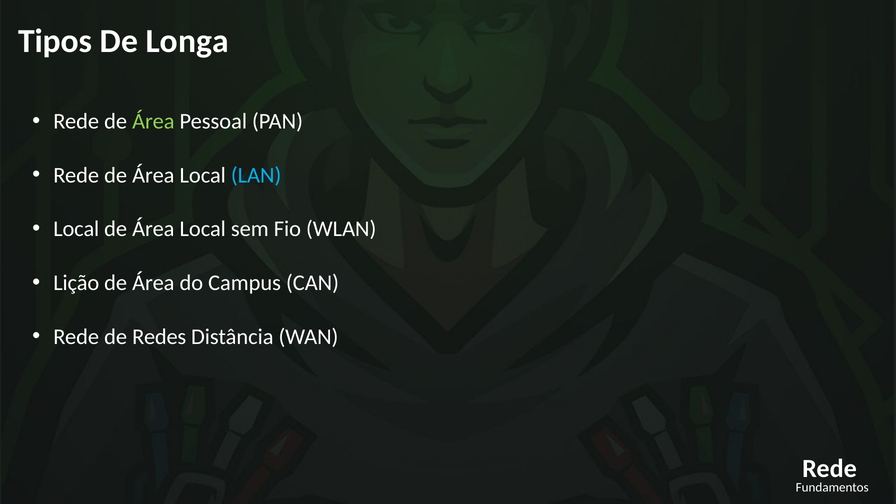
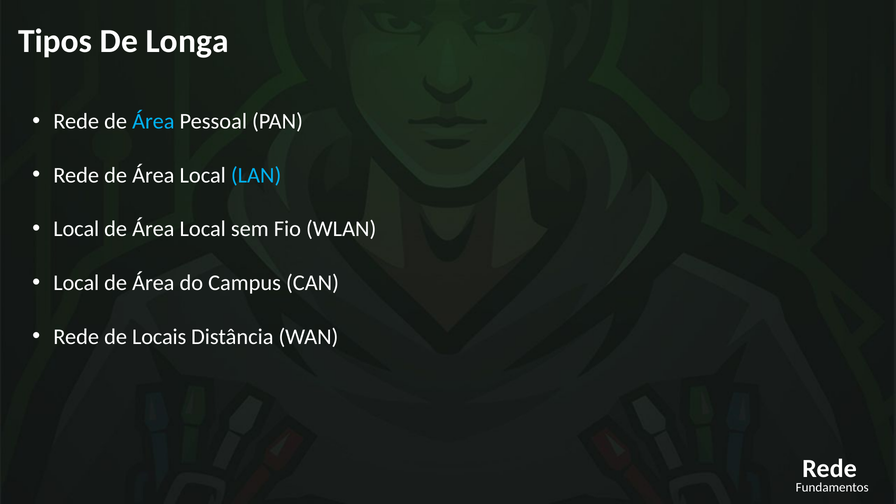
Área at (153, 122) colour: light green -> light blue
Lição at (76, 283): Lição -> Local
Redes: Redes -> Locais
